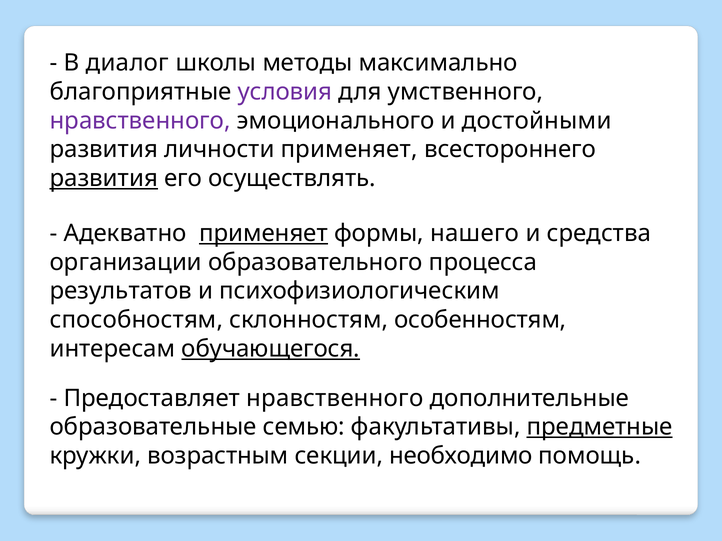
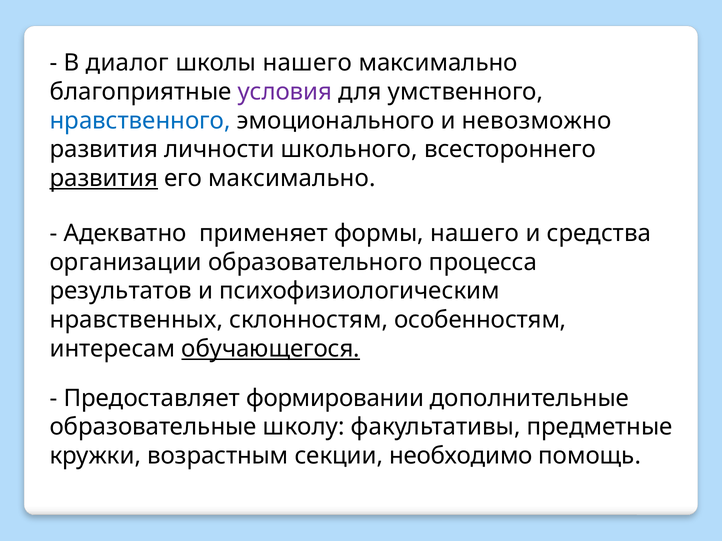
школы методы: методы -> нашего
нравственного at (140, 121) colour: purple -> blue
достойными: достойными -> невозможно
личности применяет: применяет -> школьного
его осуществлять: осуществлять -> максимально
применяет at (263, 233) underline: present -> none
способностям: способностям -> нравственных
Предоставляет нравственного: нравственного -> формировании
семью: семью -> школу
предметные underline: present -> none
